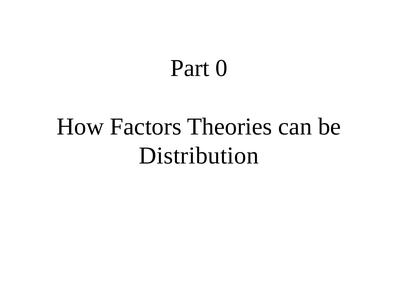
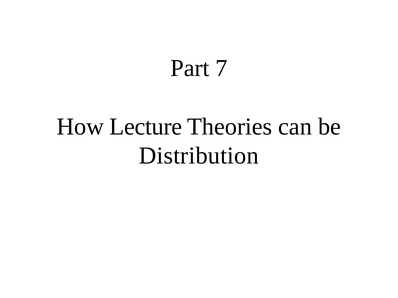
0: 0 -> 7
Factors: Factors -> Lecture
